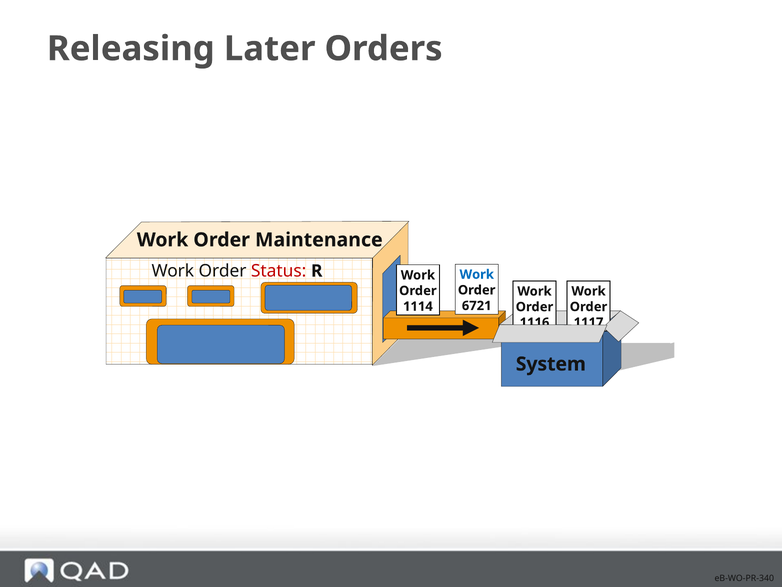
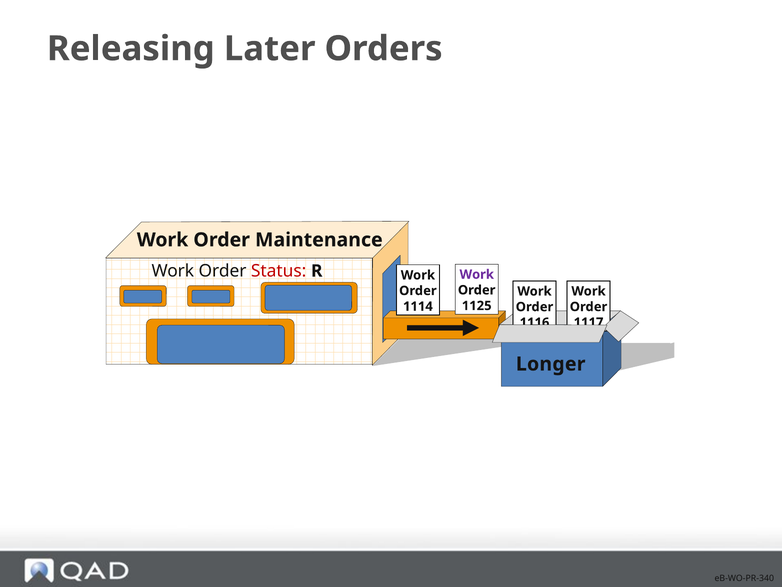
Work at (477, 274) colour: blue -> purple
6721: 6721 -> 1125
System: System -> Longer
